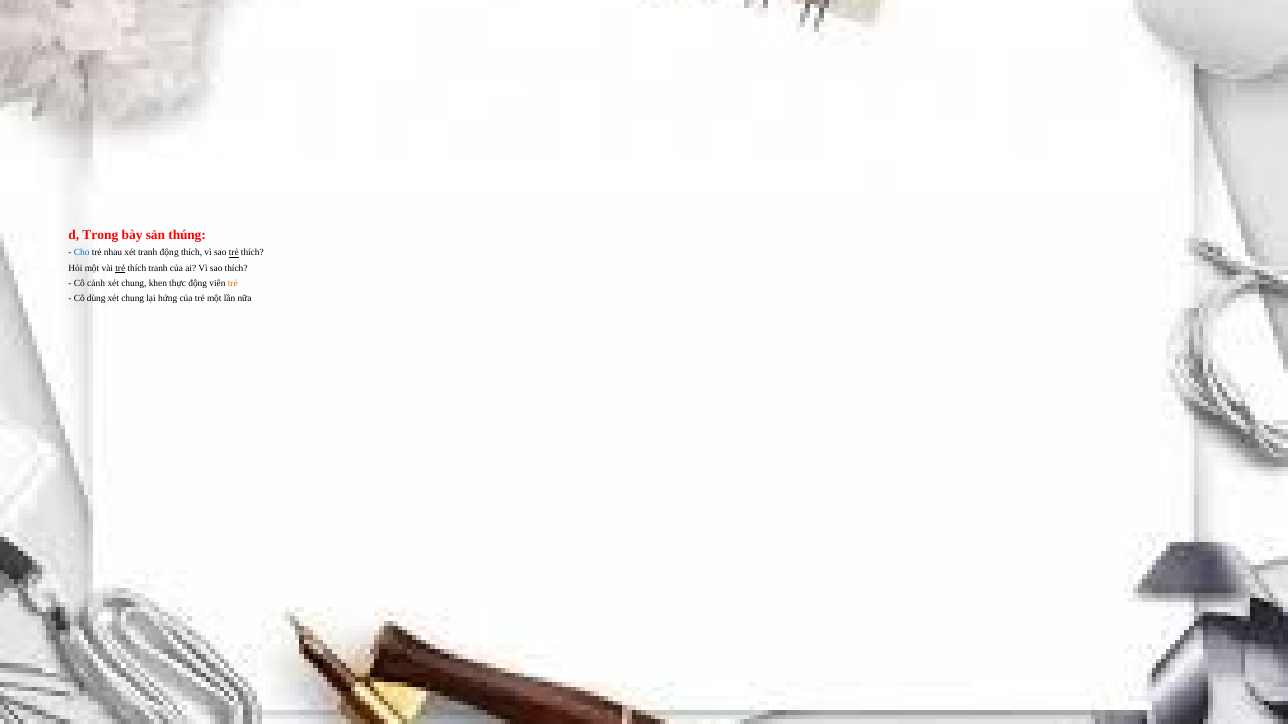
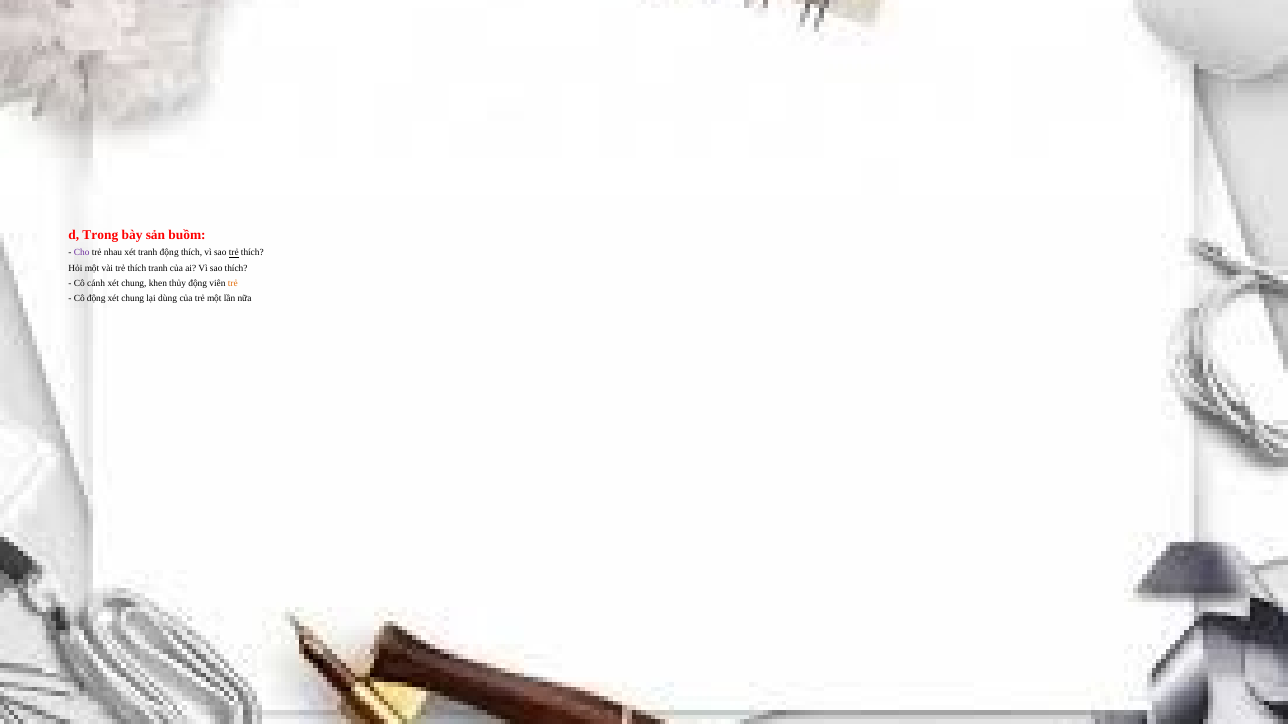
thúng: thúng -> buồm
Cho colour: blue -> purple
trẻ at (120, 268) underline: present -> none
thực: thực -> thủy
Cô dùng: dùng -> động
hứng: hứng -> dùng
